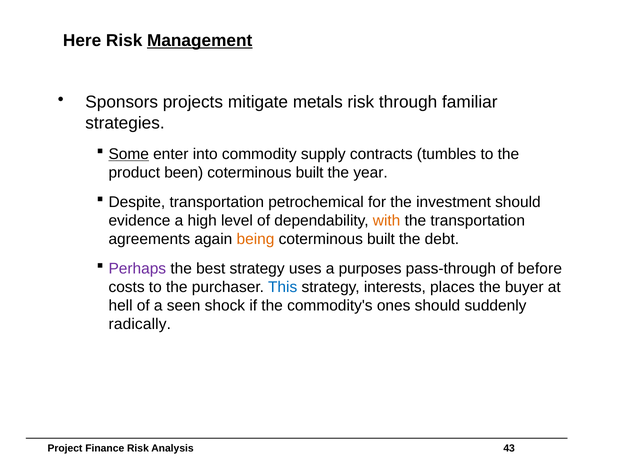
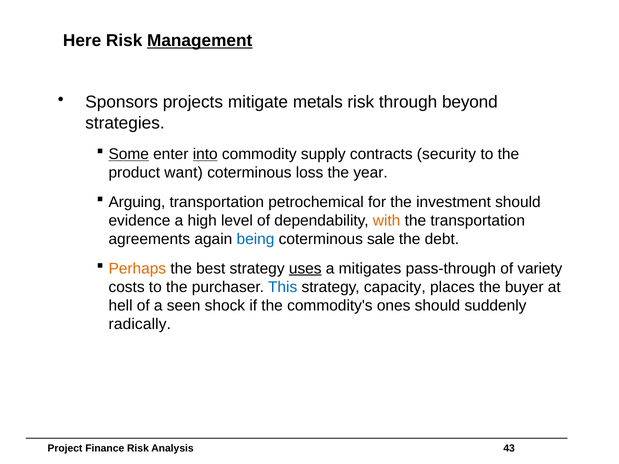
familiar: familiar -> beyond
into underline: none -> present
tumbles: tumbles -> security
been: been -> want
built at (310, 173): built -> loss
Despite: Despite -> Arguing
being colour: orange -> blue
built at (381, 239): built -> sale
Perhaps colour: purple -> orange
uses underline: none -> present
purposes: purposes -> mitigates
before: before -> variety
interests: interests -> capacity
